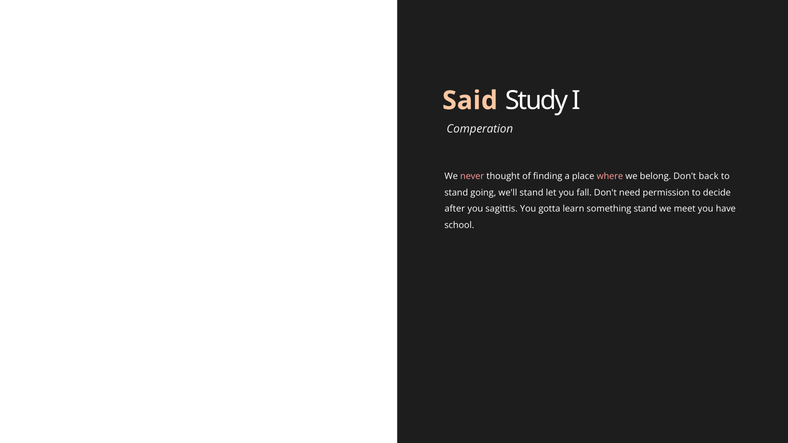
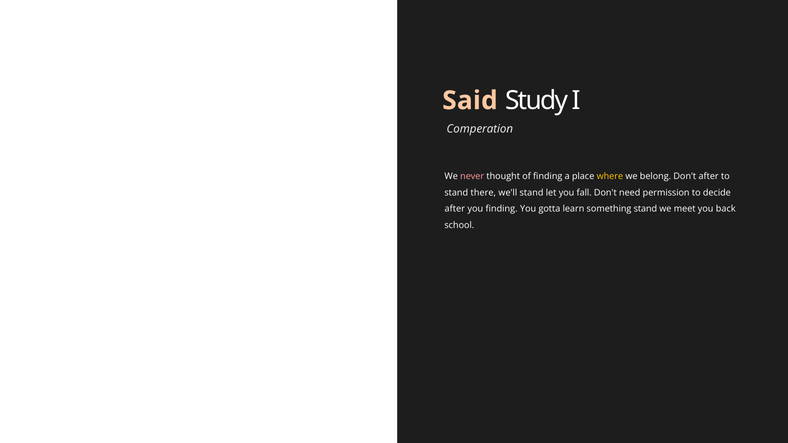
where colour: pink -> yellow
Don't back: back -> after
going: going -> there
you sagittis: sagittis -> finding
have: have -> back
